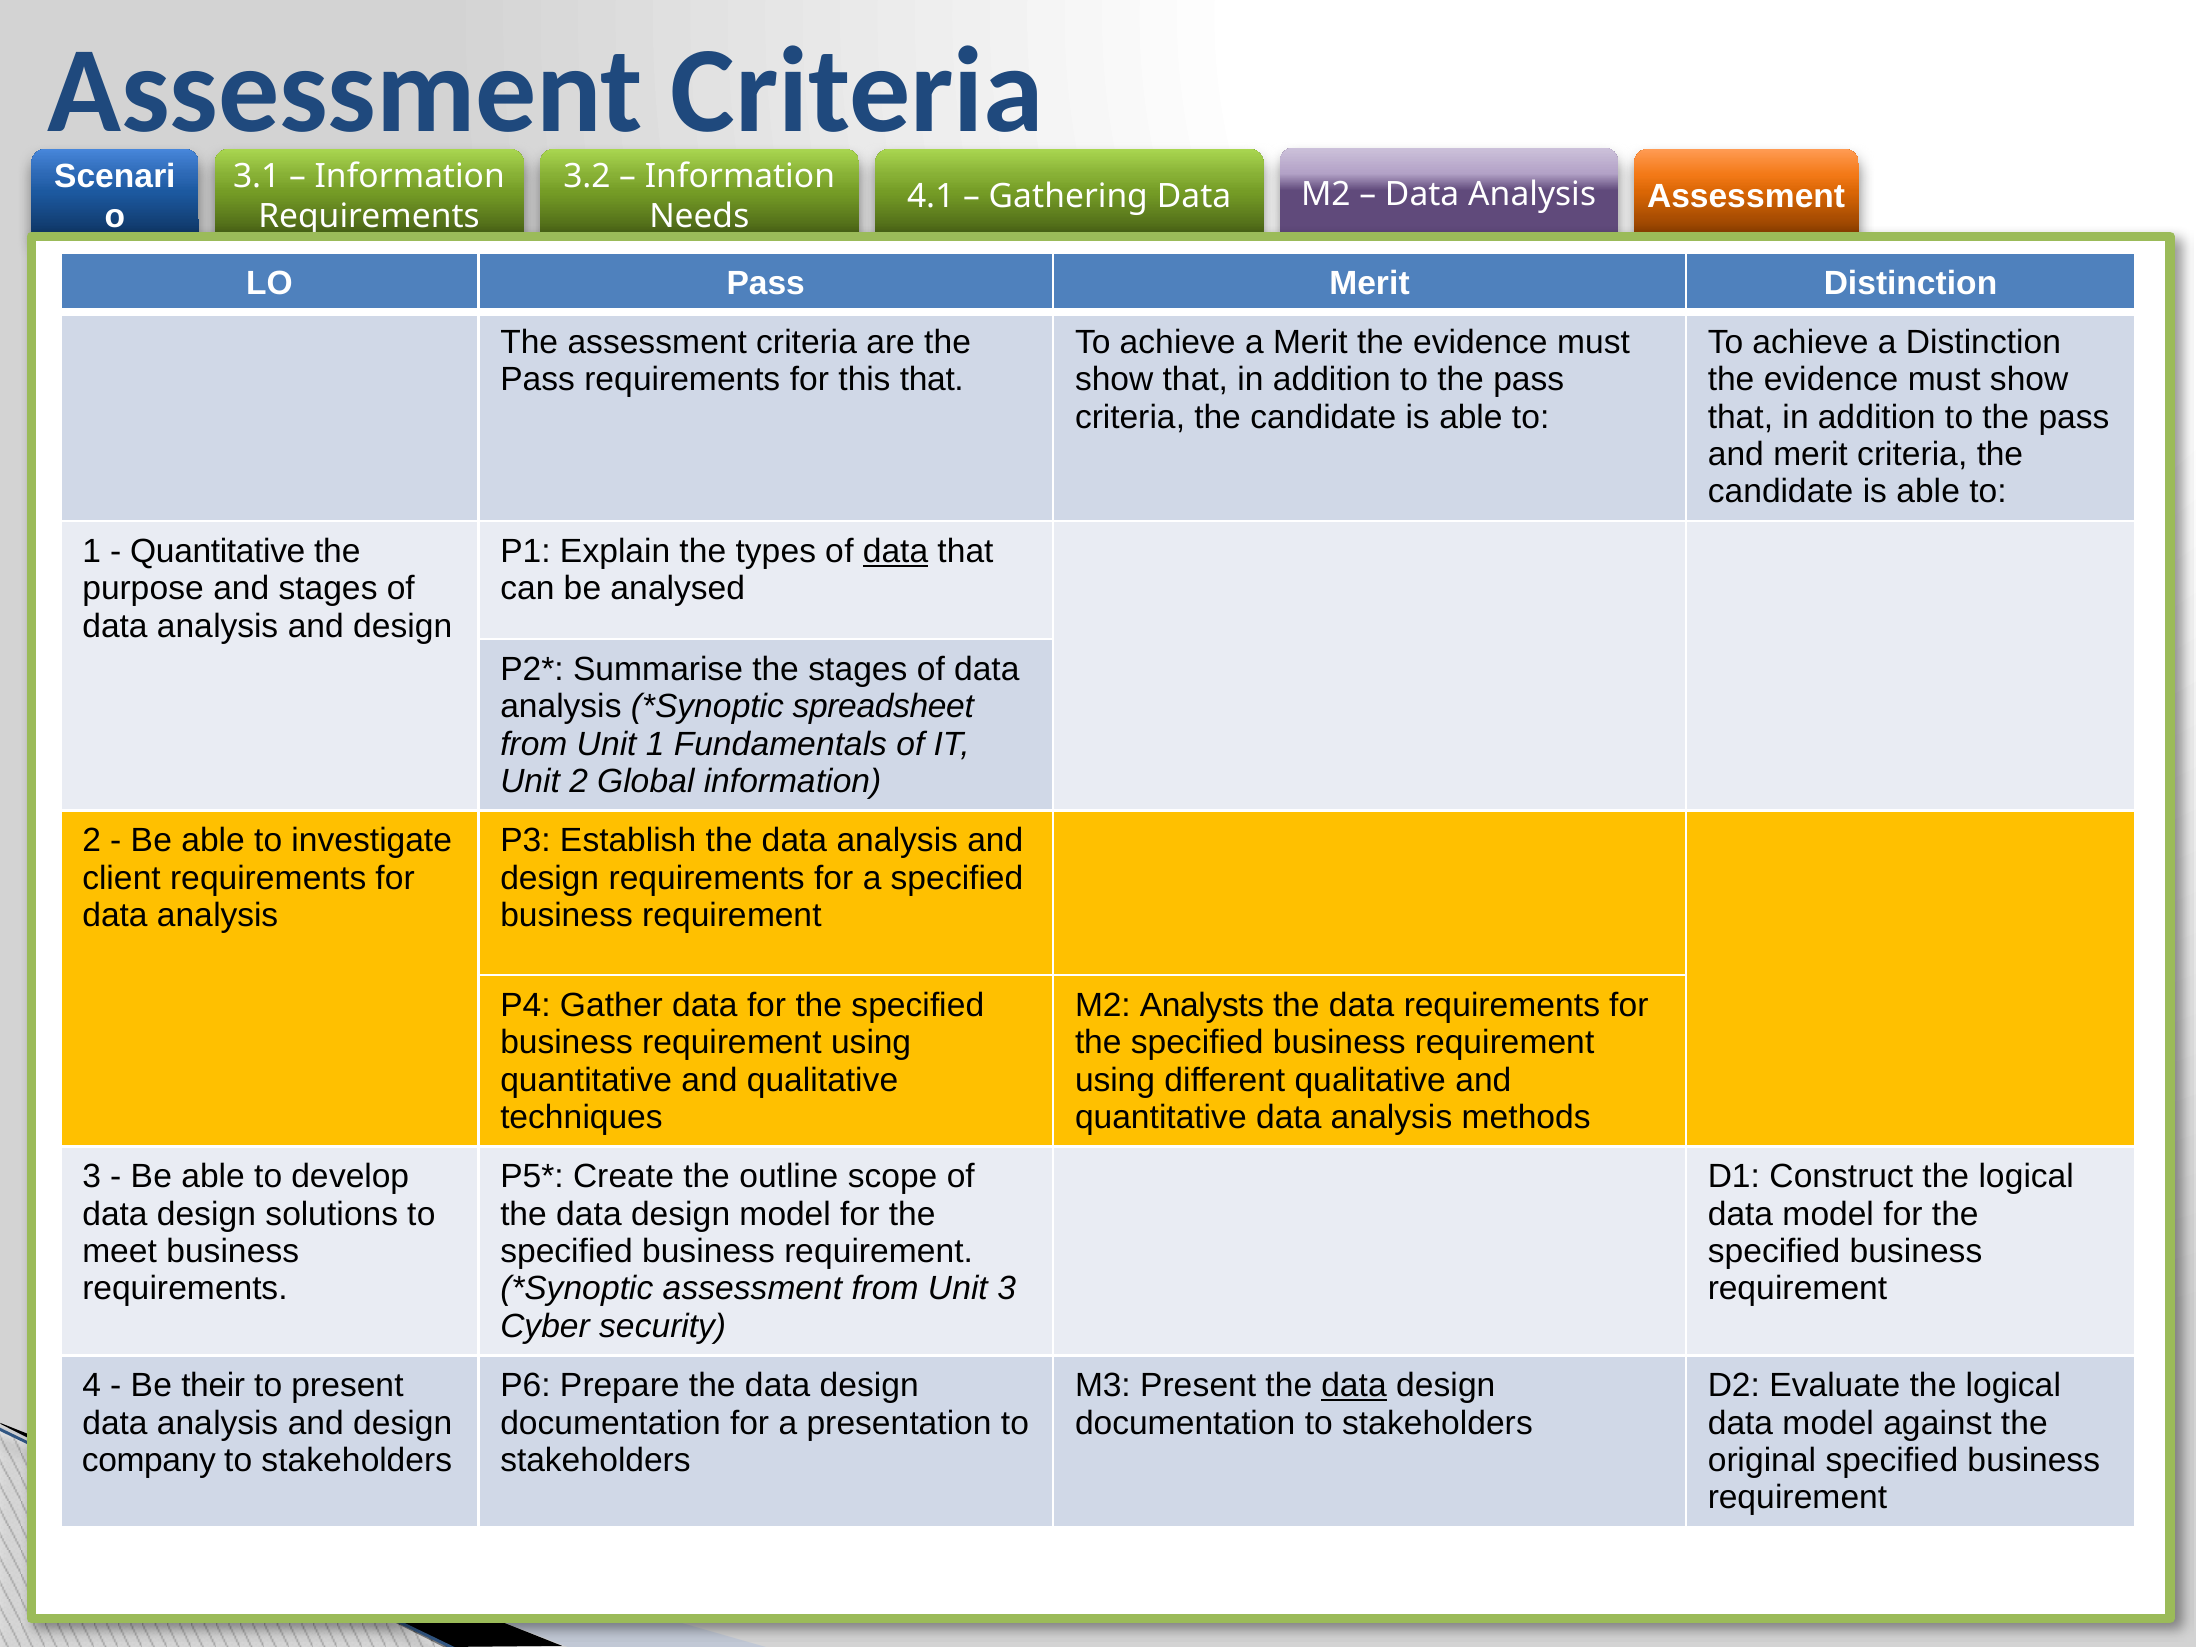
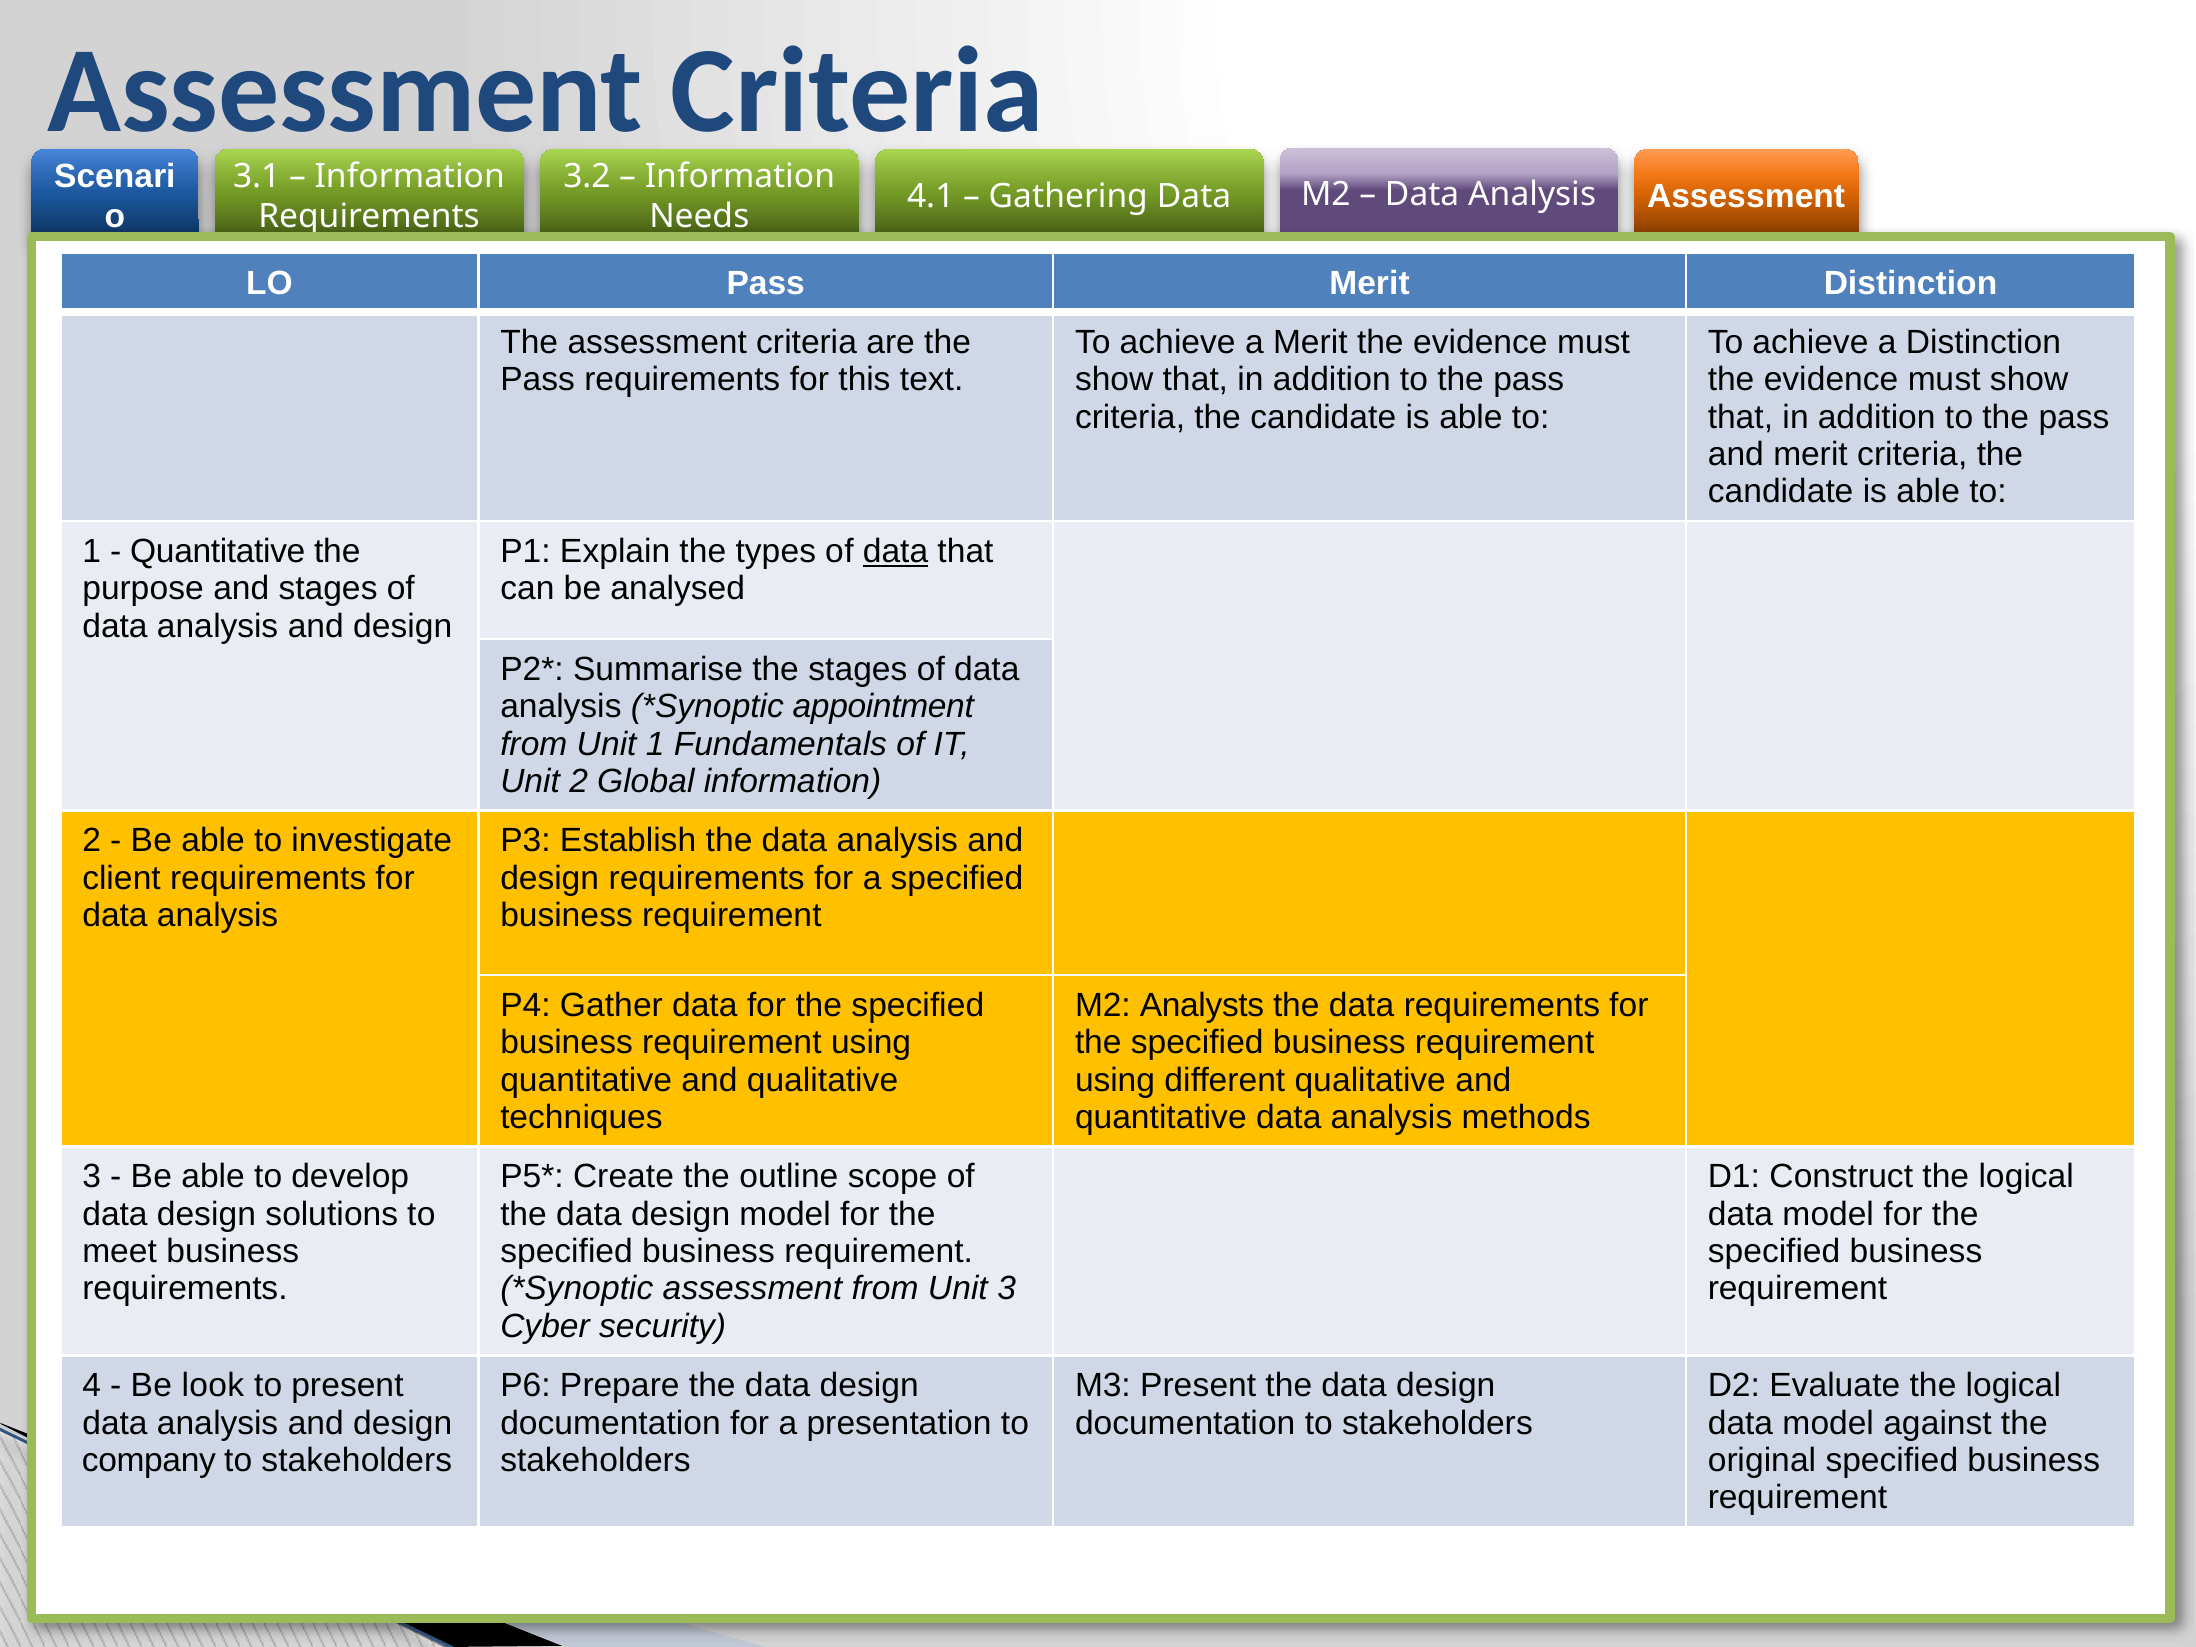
this that: that -> text
spreadsheet: spreadsheet -> appointment
their: their -> look
data at (1354, 1386) underline: present -> none
